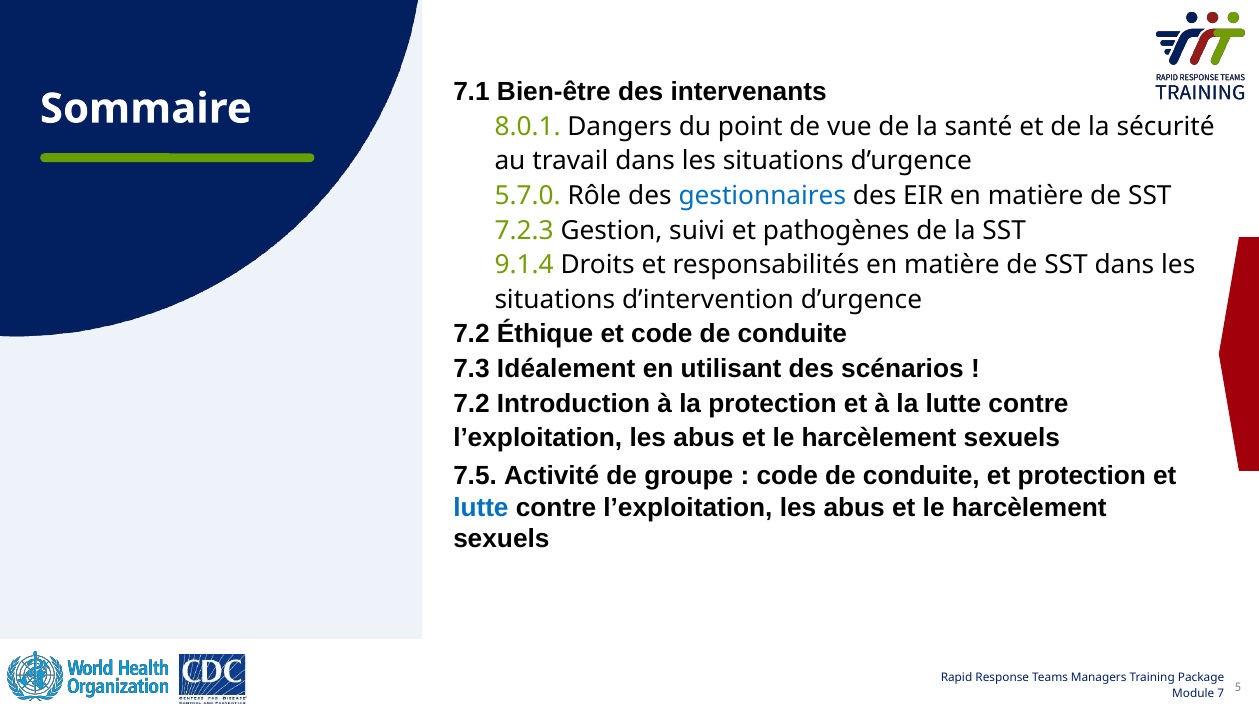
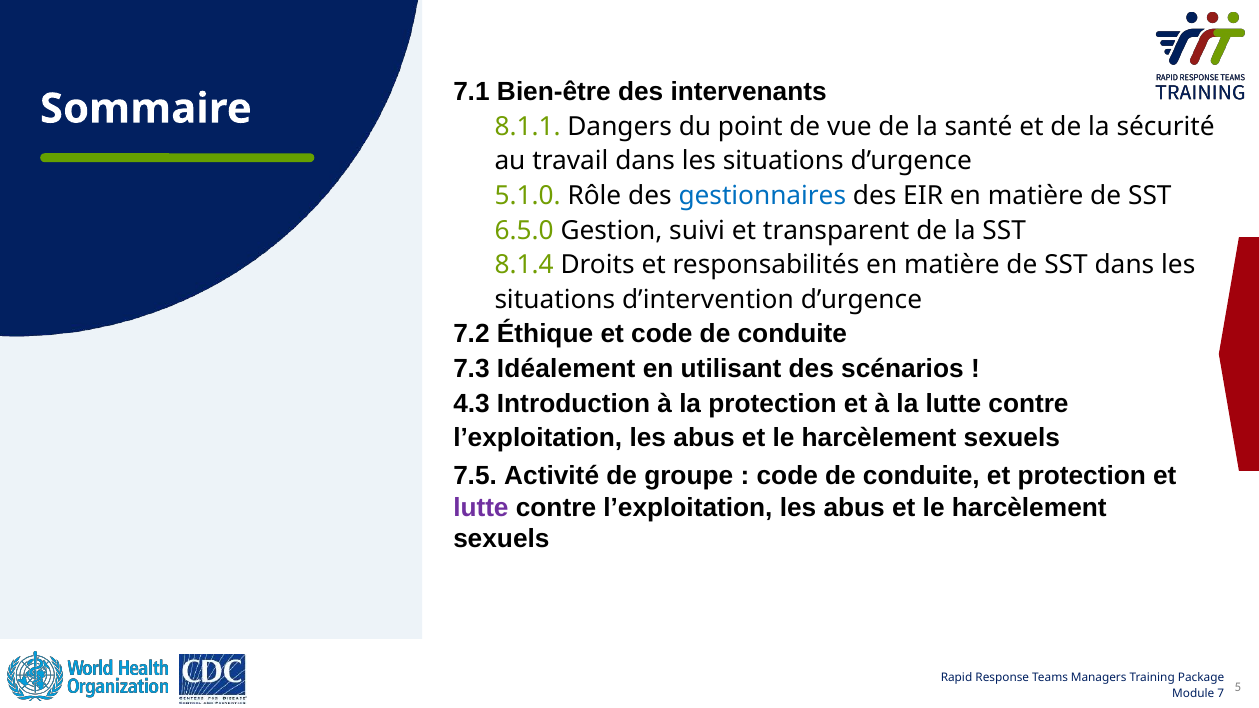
8.0.1: 8.0.1 -> 8.1.1
5.7.0: 5.7.0 -> 5.1.0
7.2.3: 7.2.3 -> 6.5.0
pathogènes: pathogènes -> transparent
9.1.4: 9.1.4 -> 8.1.4
7.2 at (471, 403): 7.2 -> 4.3
lutte at (481, 508) colour: blue -> purple
